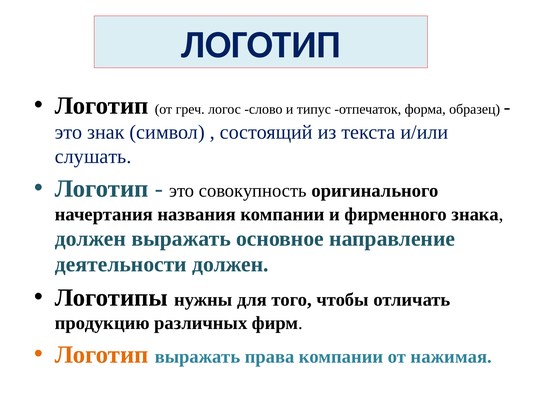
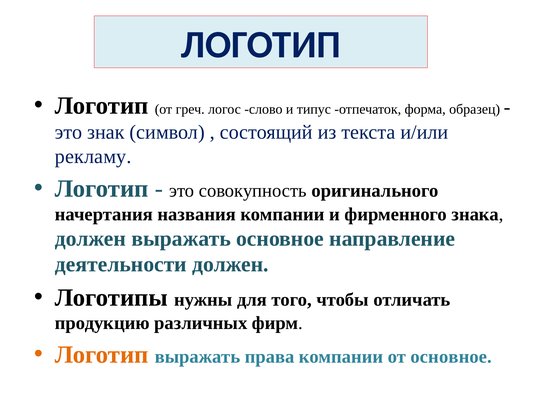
слушать: слушать -> рекламу
от нажимая: нажимая -> основное
